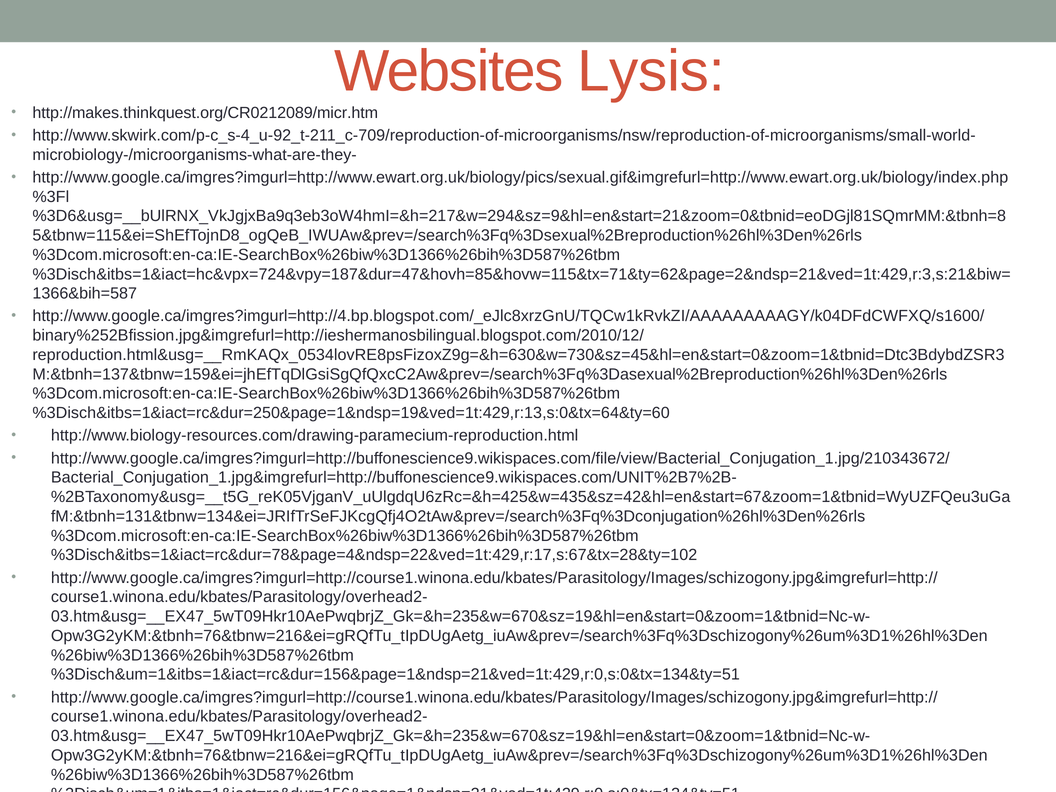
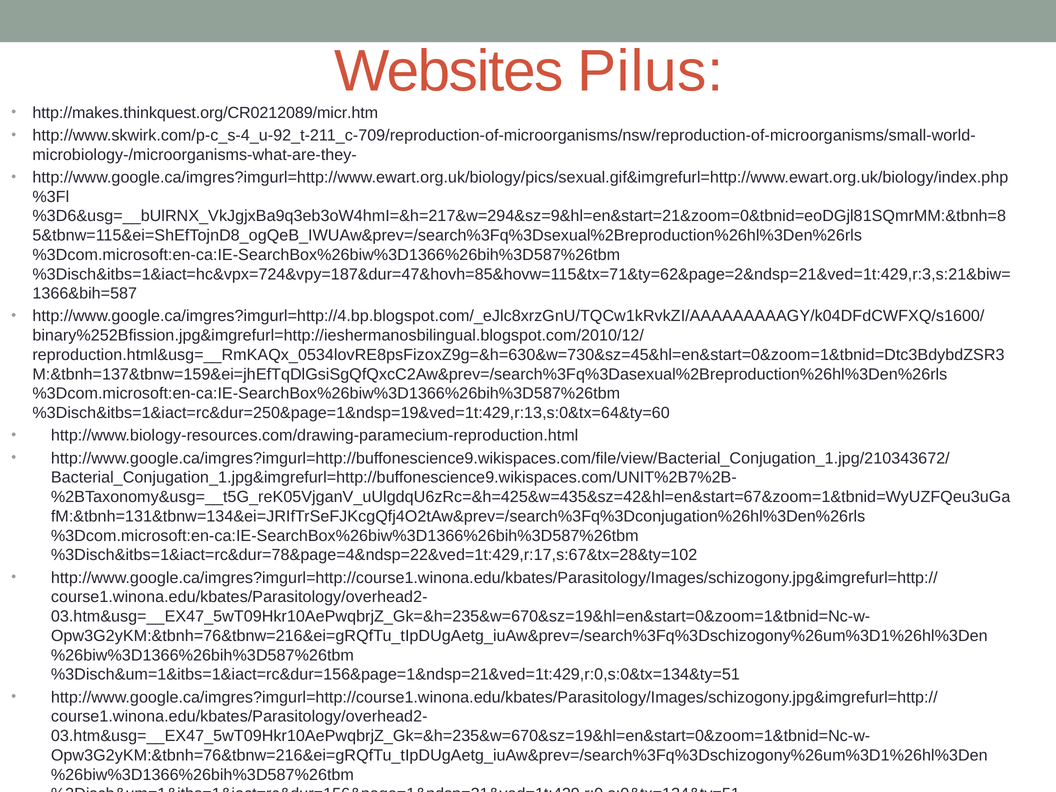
Lysis: Lysis -> Pilus
